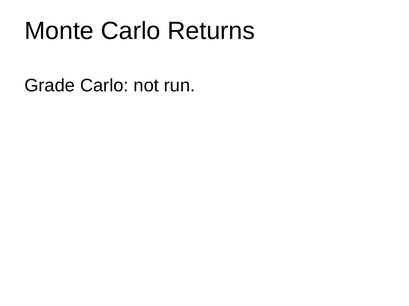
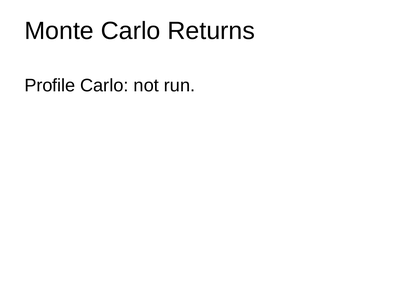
Grade: Grade -> Profile
